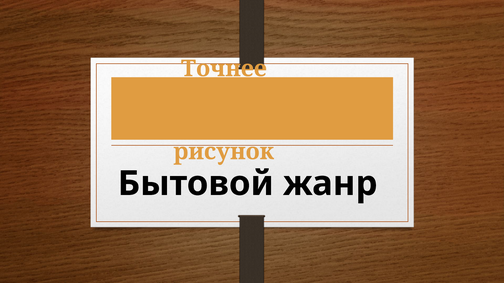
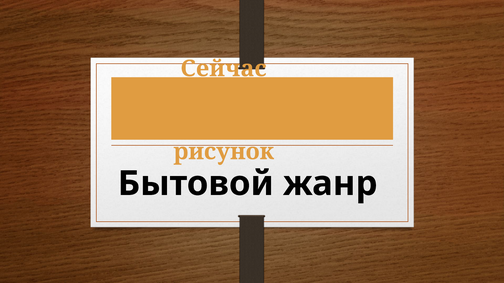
Точнее: Точнее -> Сейчас
